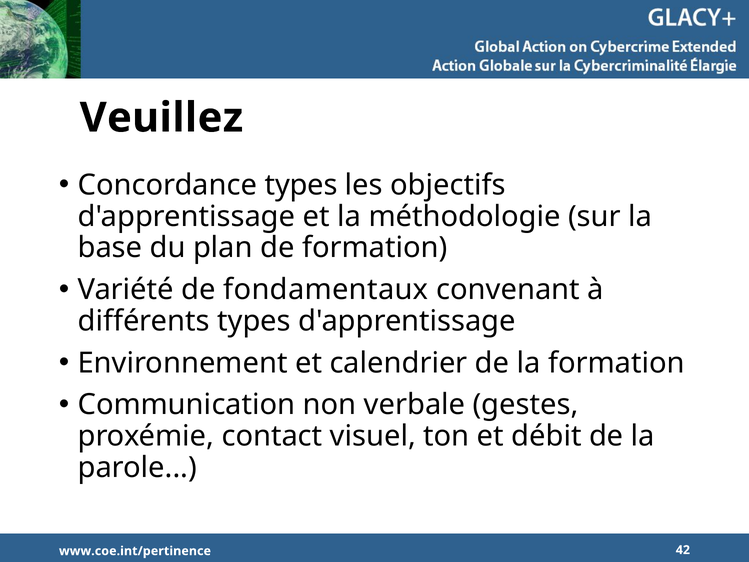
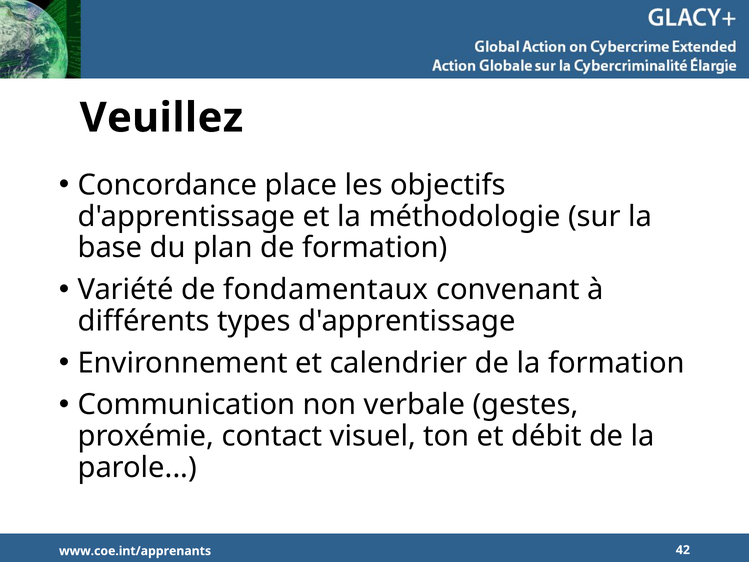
Concordance types: types -> place
www.coe.int/pertinence: www.coe.int/pertinence -> www.coe.int/apprenants
